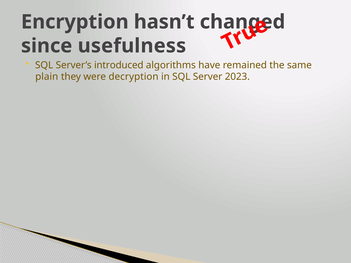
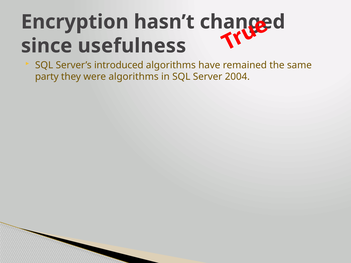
plain: plain -> party
were decryption: decryption -> algorithms
2023: 2023 -> 2004
